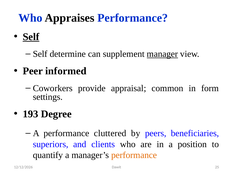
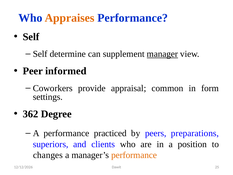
Appraises colour: black -> orange
Self at (31, 37) underline: present -> none
193: 193 -> 362
cluttered: cluttered -> practiced
beneficiaries: beneficiaries -> preparations
quantify: quantify -> changes
